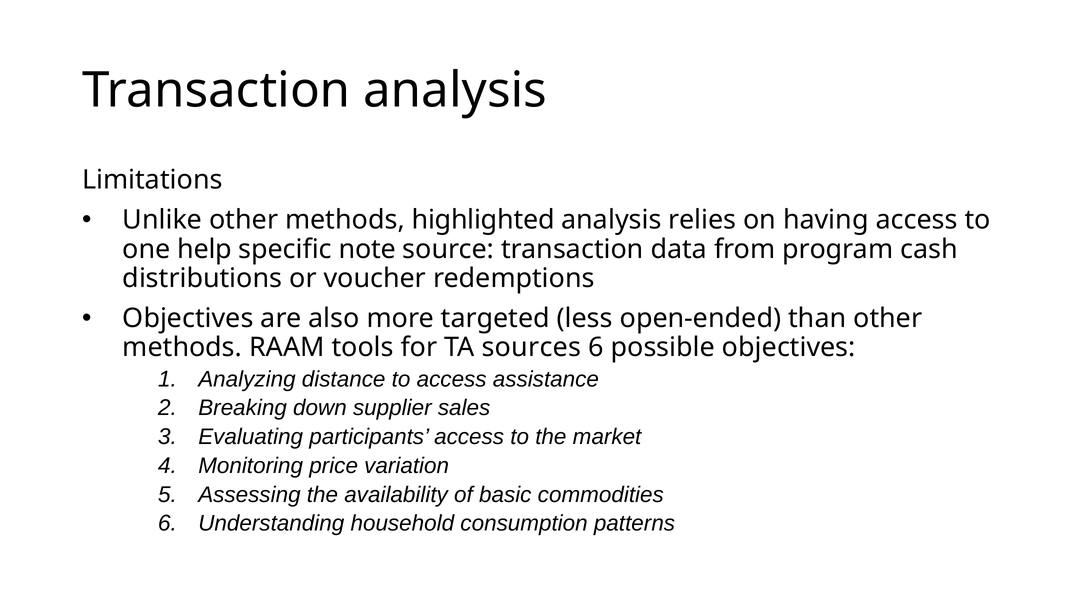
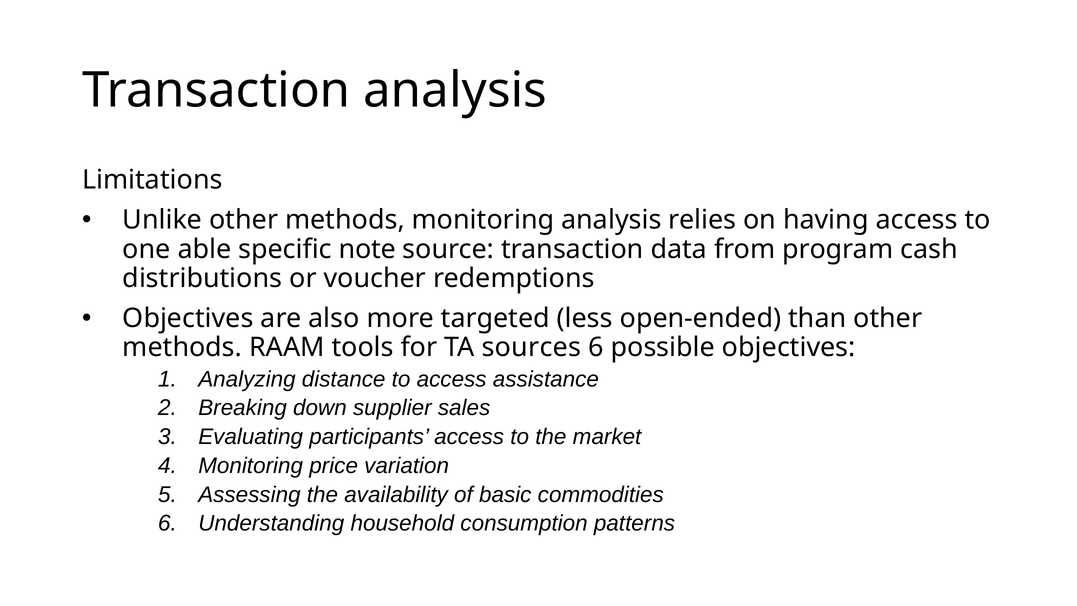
methods highlighted: highlighted -> monitoring
help: help -> able
